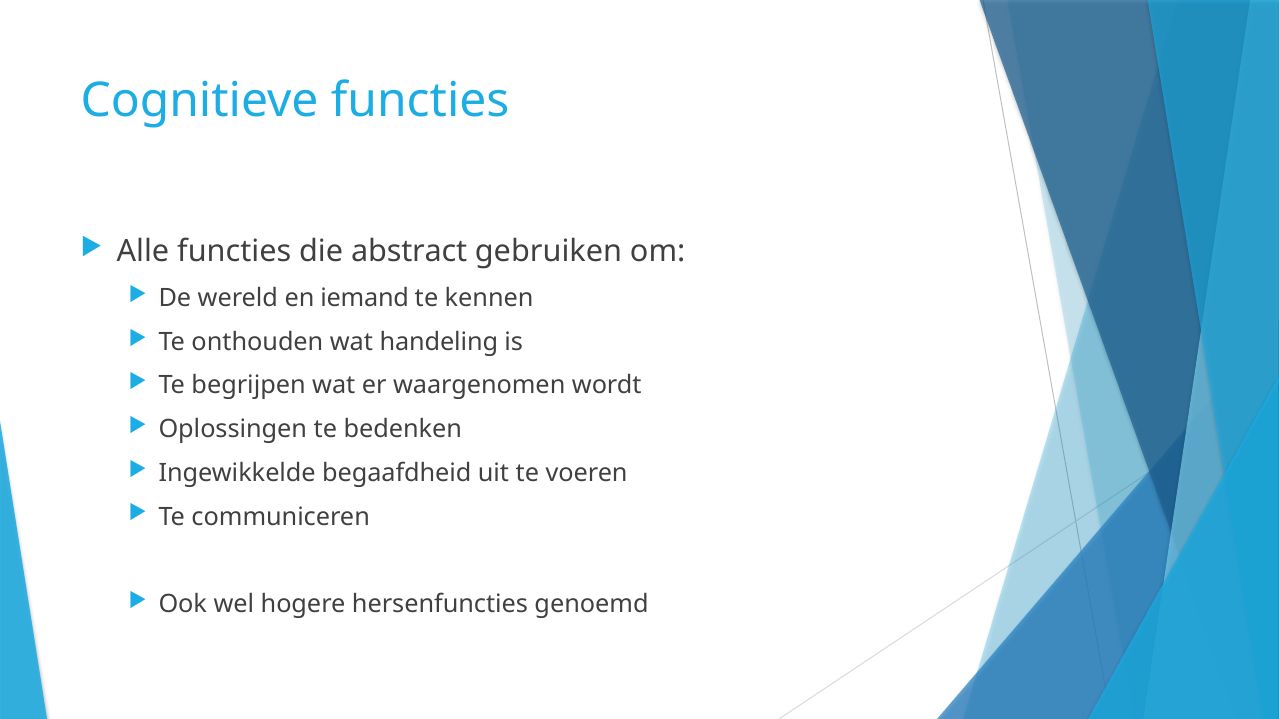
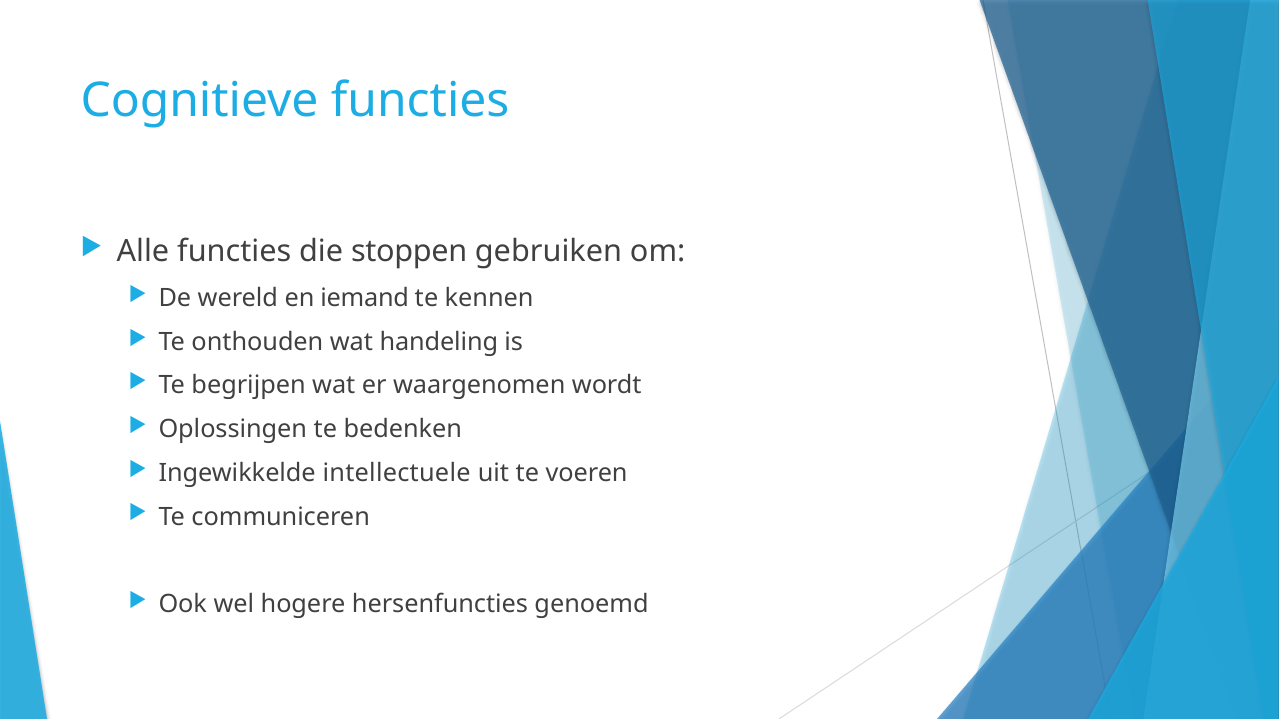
abstract: abstract -> stoppen
begaafdheid: begaafdheid -> intellectuele
